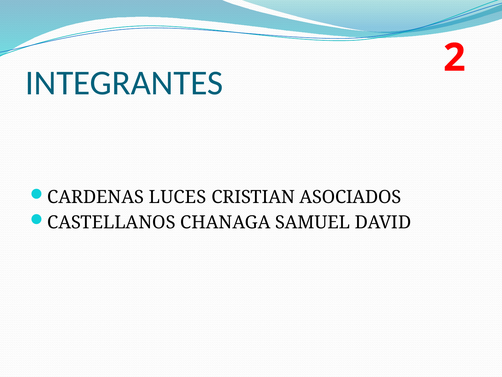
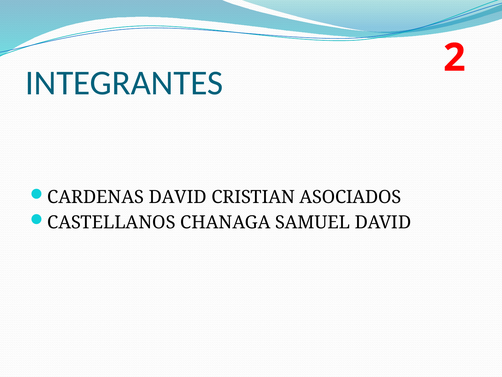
CARDENAS LUCES: LUCES -> DAVID
